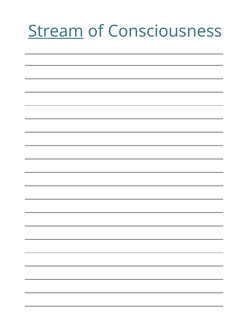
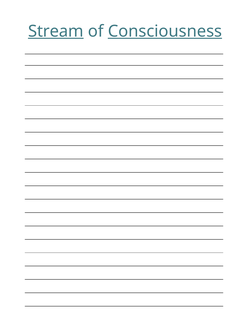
Consciousness underline: none -> present
